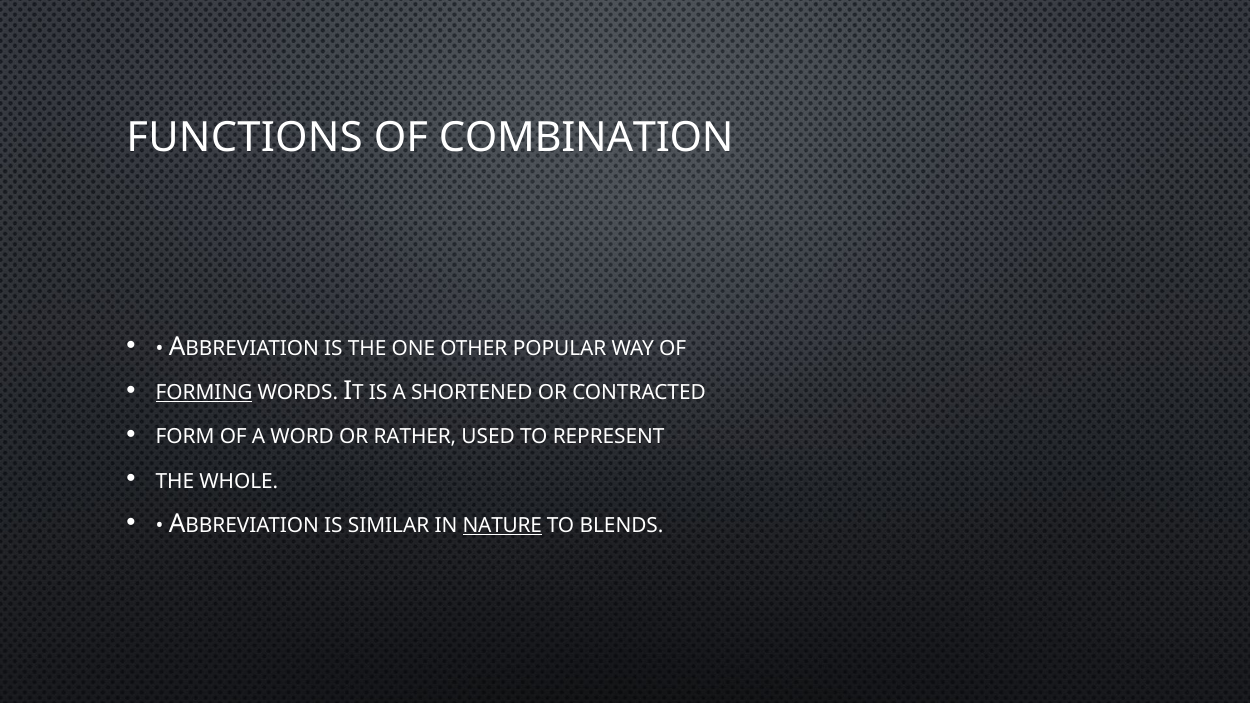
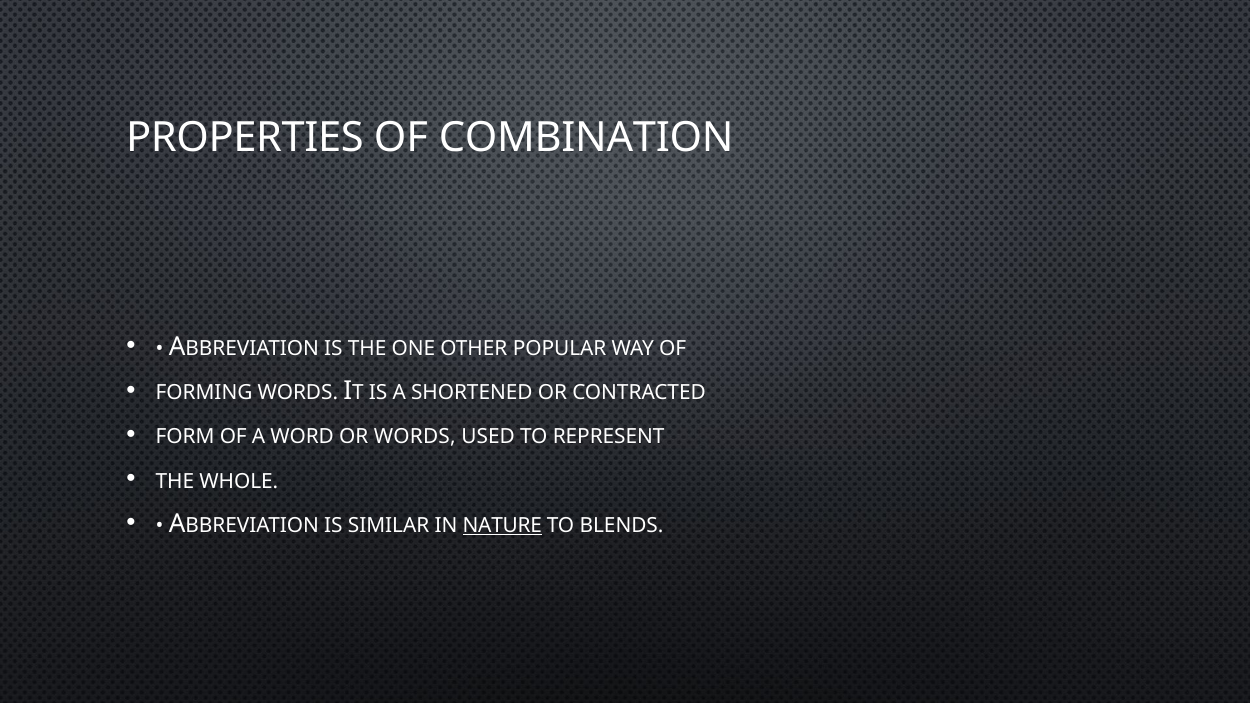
FUNCTIONS: FUNCTIONS -> PROPERTIES
FORMING underline: present -> none
OR RATHER: RATHER -> WORDS
